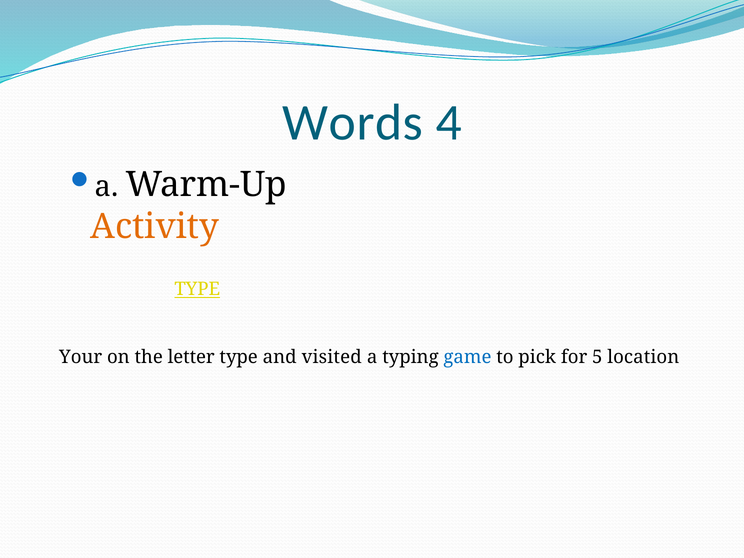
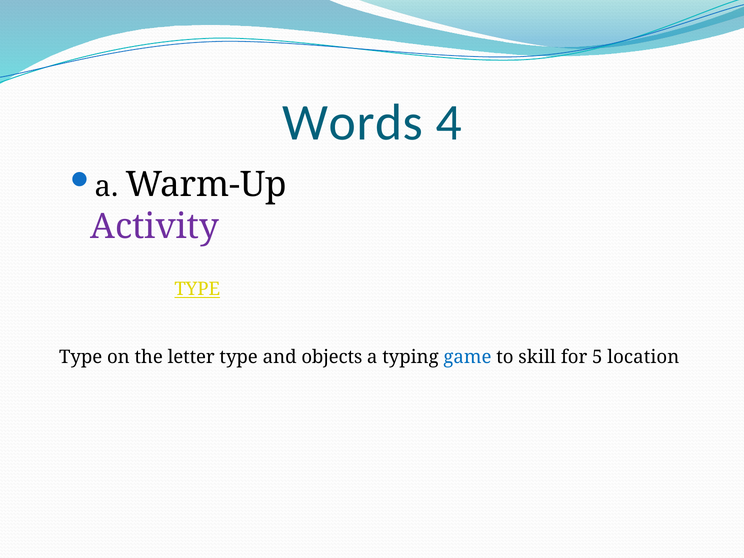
Activity colour: orange -> purple
Your at (81, 357): Your -> Type
visited: visited -> objects
pick: pick -> skill
